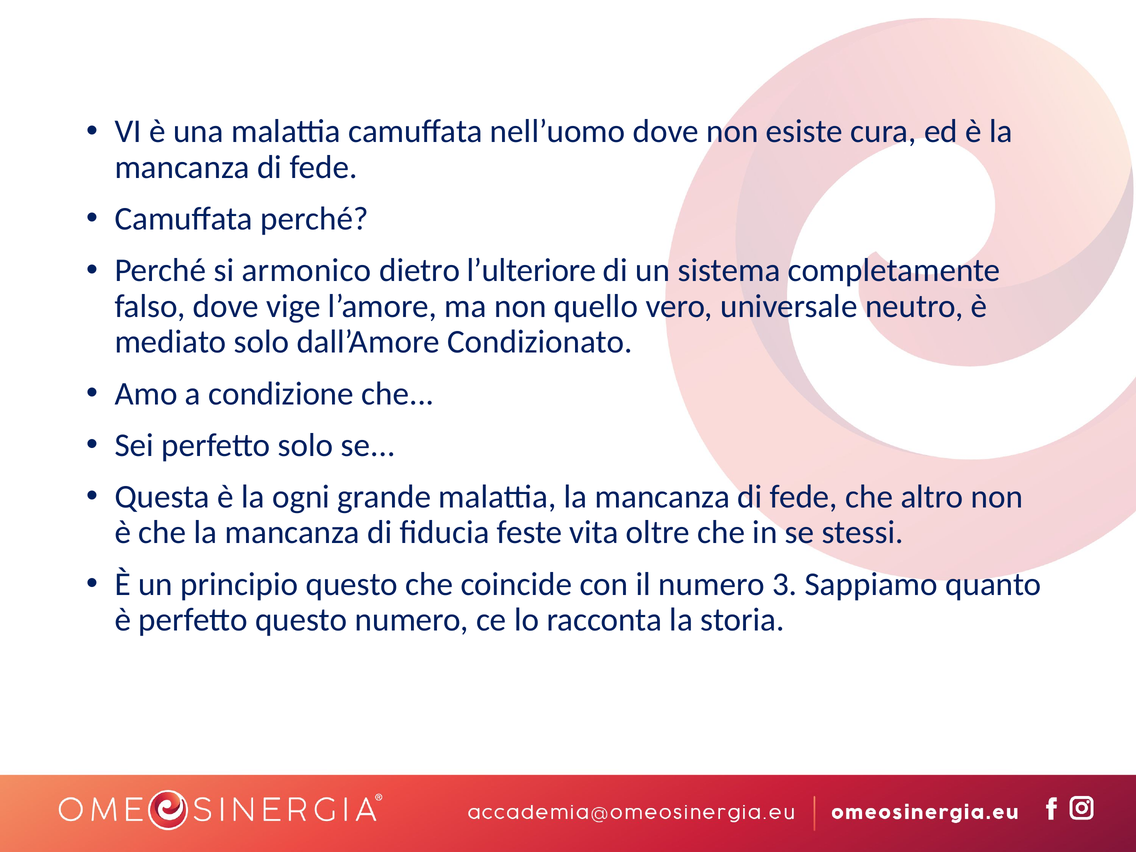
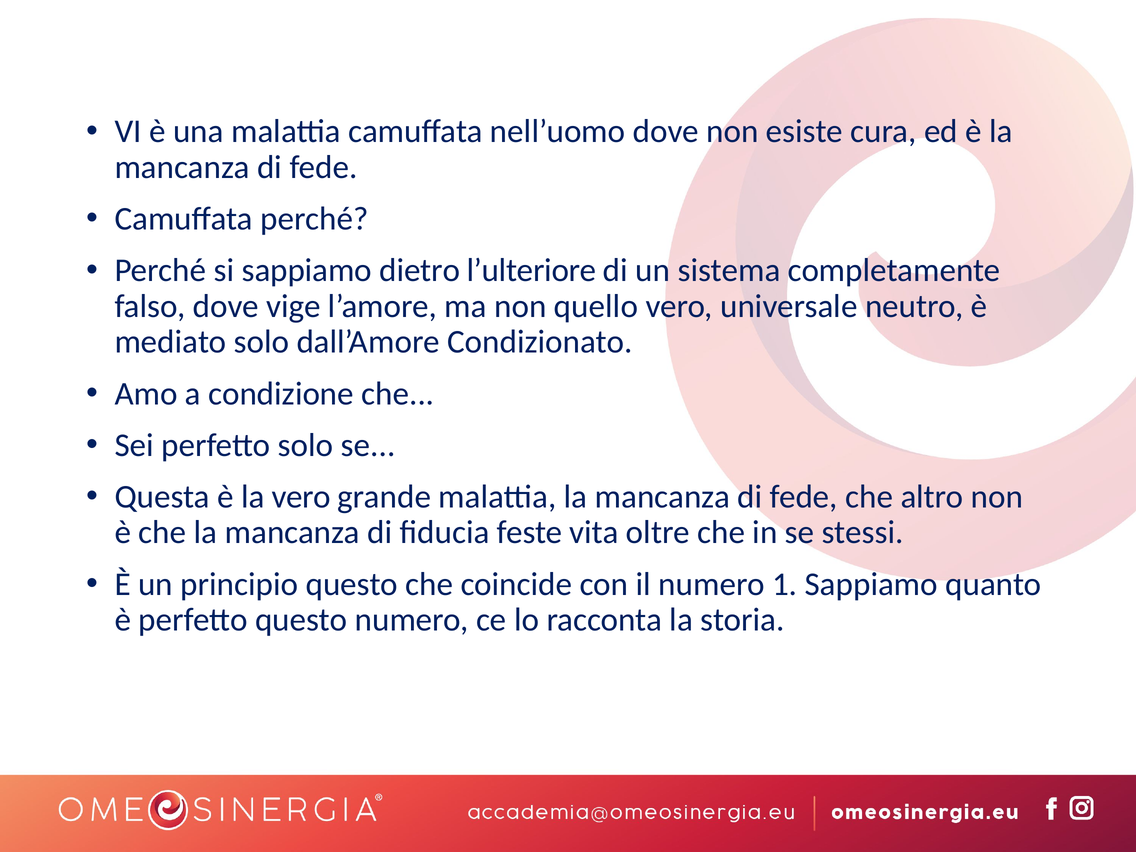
si armonico: armonico -> sappiamo
la ogni: ogni -> vero
3: 3 -> 1
